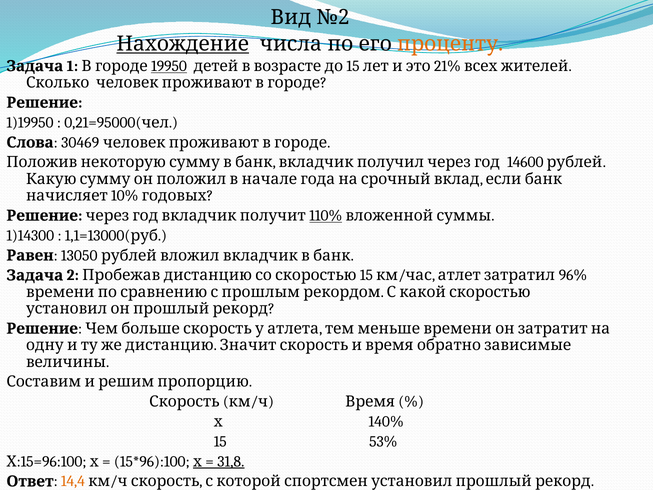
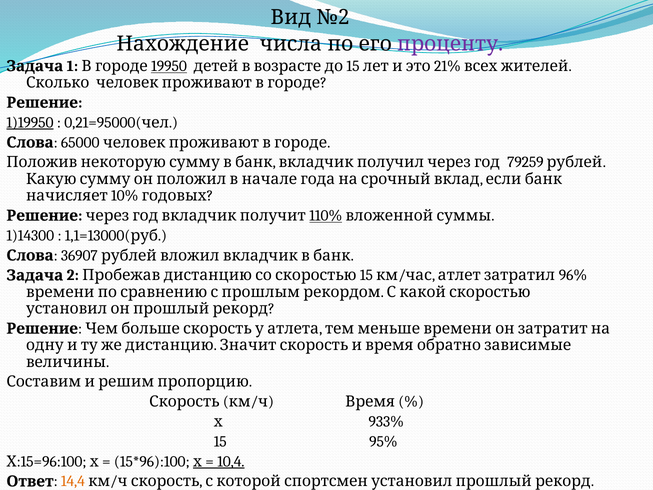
Нахождение underline: present -> none
проценту colour: orange -> purple
1)19950 underline: none -> present
30469: 30469 -> 65000
14600: 14600 -> 79259
Равен at (30, 255): Равен -> Слова
13050: 13050 -> 36907
140%: 140% -> 933%
53%: 53% -> 95%
31,8: 31,8 -> 10,4
